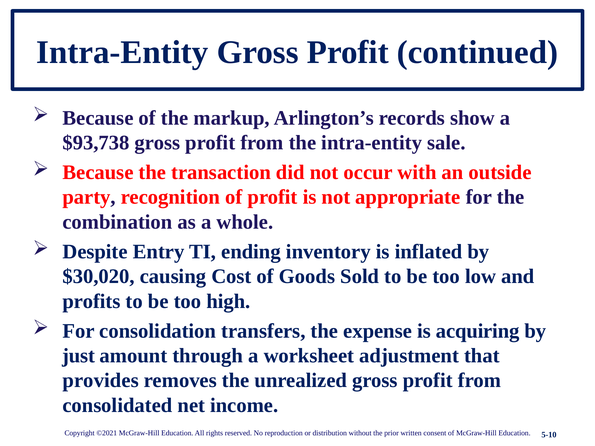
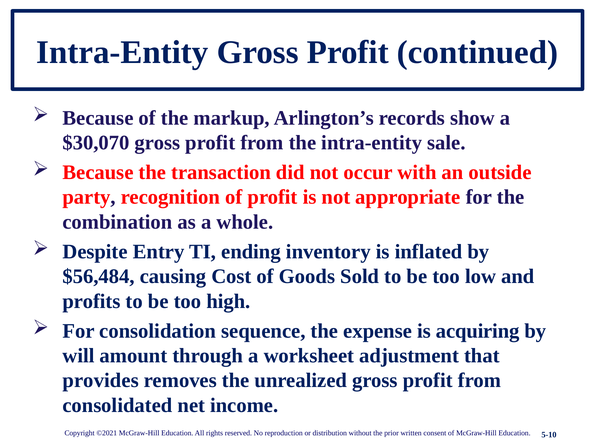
$93,738: $93,738 -> $30,070
$30,020: $30,020 -> $56,484
transfers: transfers -> sequence
just: just -> will
